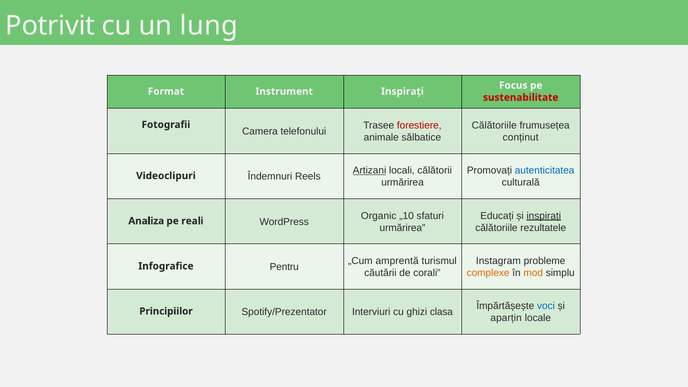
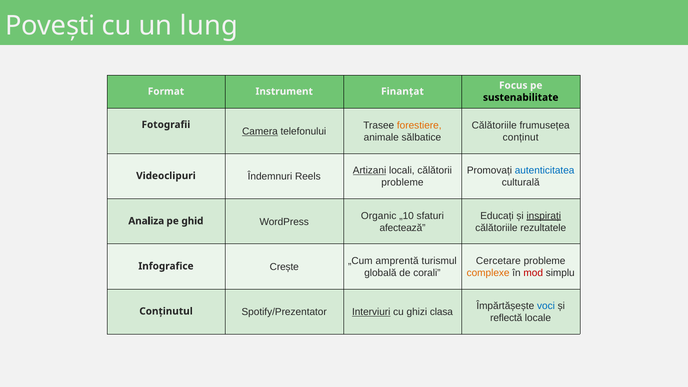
Potrivit: Potrivit -> Povești
Instrument Inspirați: Inspirați -> Finanțat
sustenabilitate colour: red -> black
forestiere colour: red -> orange
Camera underline: none -> present
urmărirea at (402, 183): urmărirea -> probleme
reali: reali -> ghid
urmărirea at (402, 228): urmărirea -> afectează
Instagram: Instagram -> Cercetare
Pentru: Pentru -> Crește
căutării: căutării -> globală
mod colour: orange -> red
Principiilor: Principiilor -> Conținutul
Interviuri underline: none -> present
aparțin: aparțin -> reflectă
